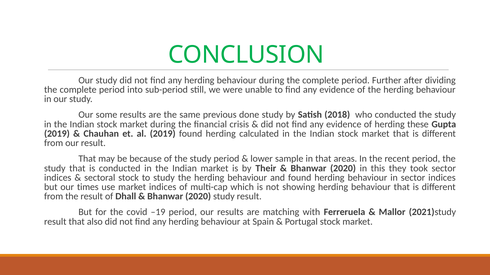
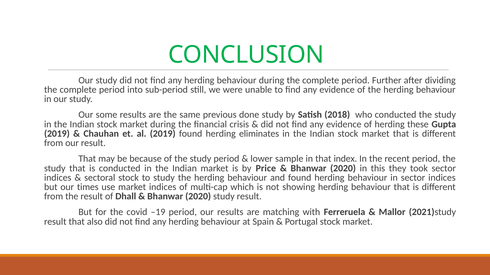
calculated: calculated -> eliminates
areas: areas -> index
Their: Their -> Price
